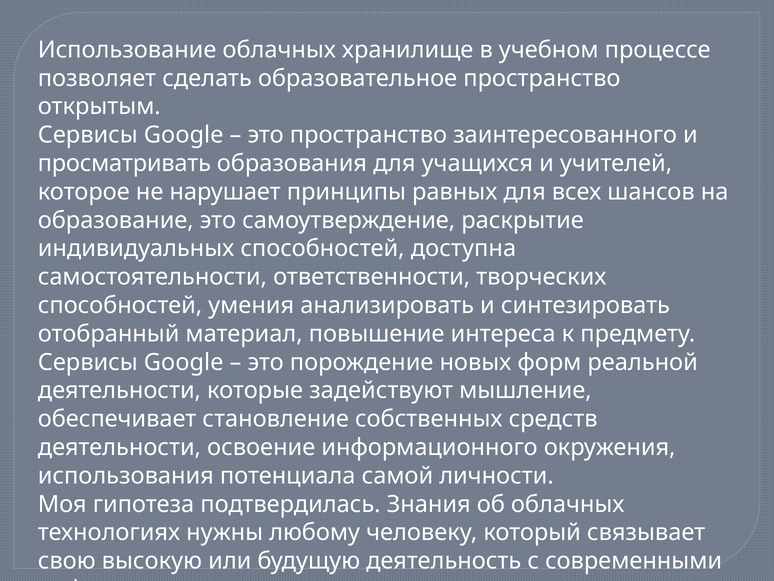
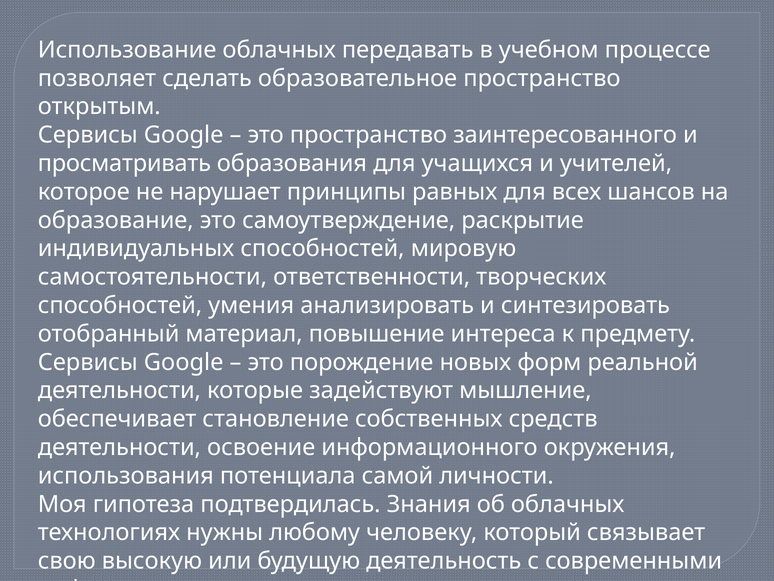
хранилище: хранилище -> передавать
доступна: доступна -> мировую
